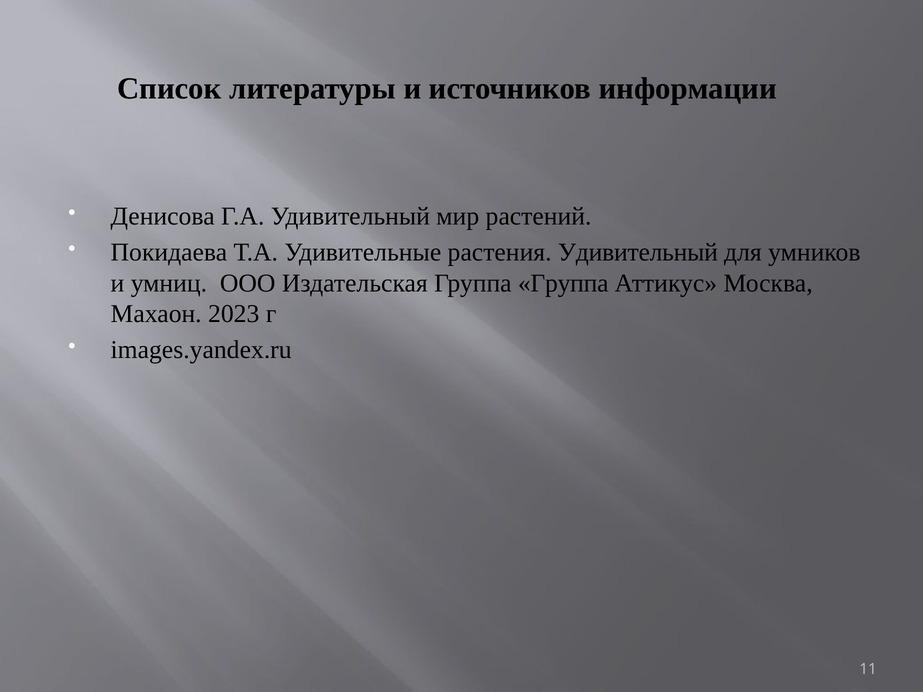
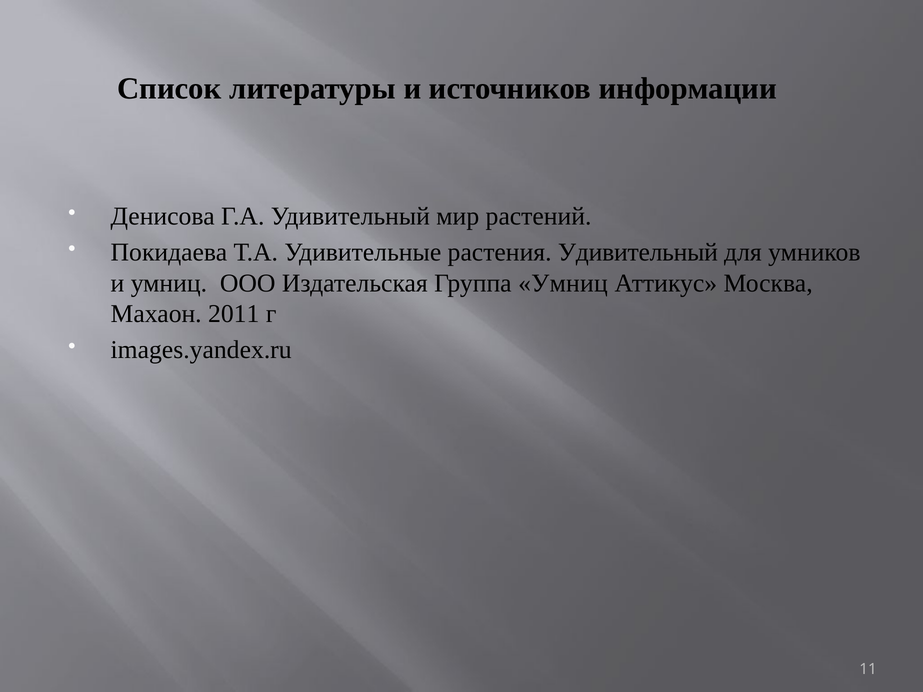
Группа Группа: Группа -> Умниц
2023: 2023 -> 2011
